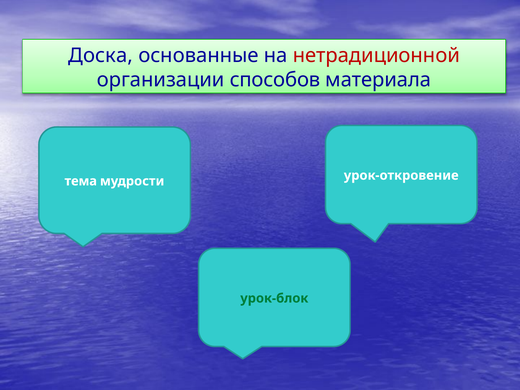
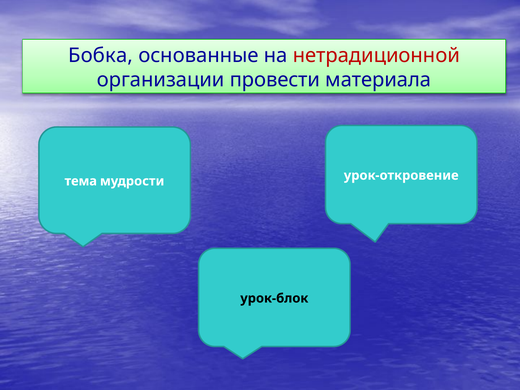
Доска: Доска -> Бобка
способов: способов -> провести
урок-блок colour: green -> black
